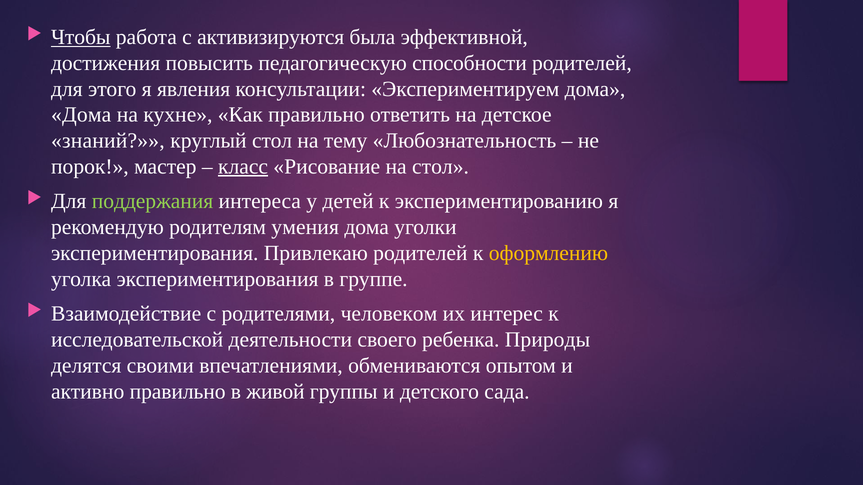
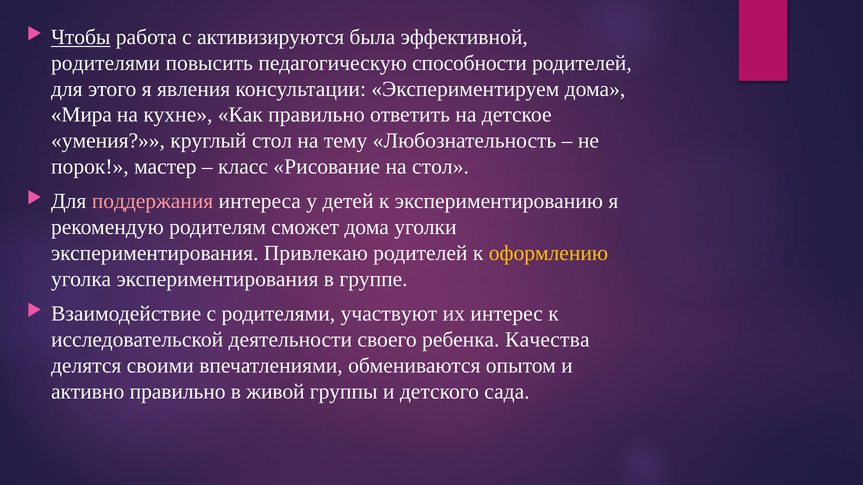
достижения at (106, 63): достижения -> родителями
Дома at (81, 115): Дома -> Мира
знаний: знаний -> умения
класс underline: present -> none
поддержания colour: light green -> pink
умения: умения -> сможет
человеком: человеком -> участвуют
Природы: Природы -> Качества
